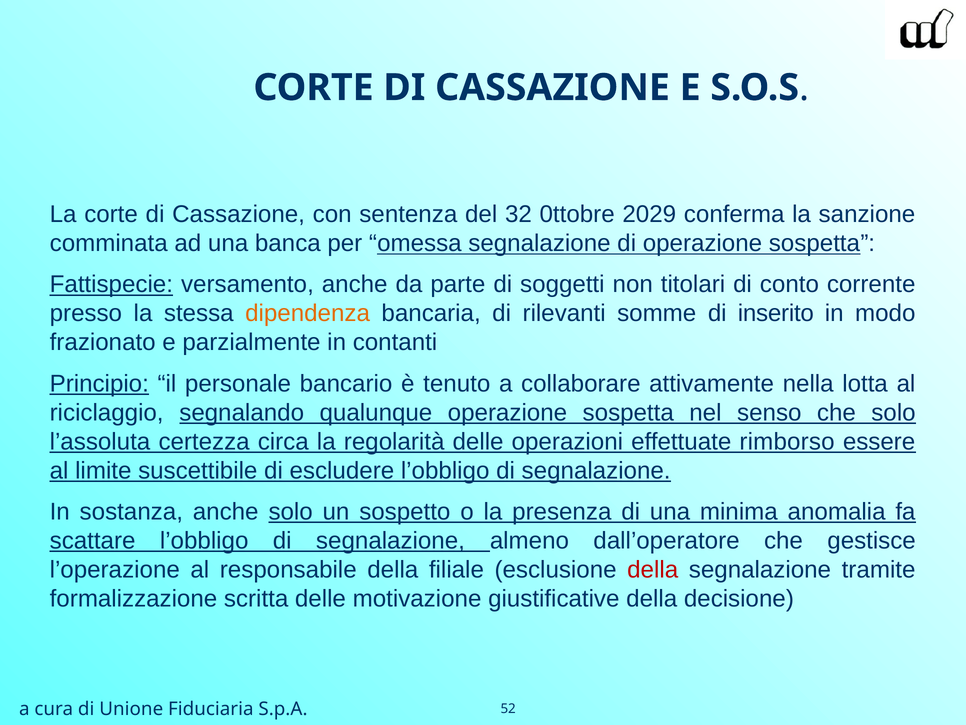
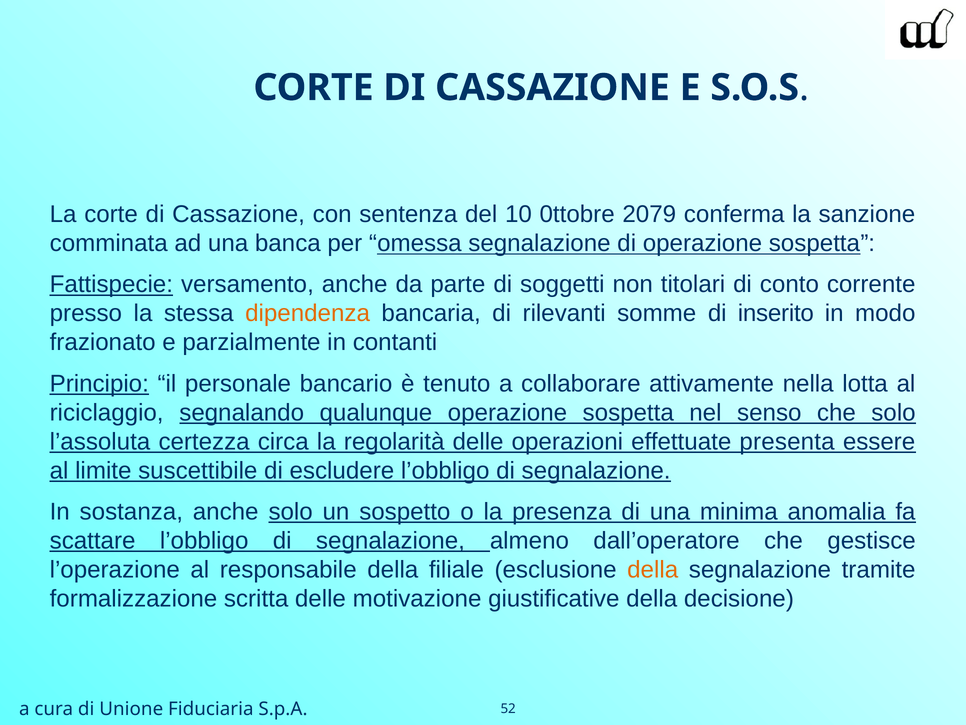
32: 32 -> 10
2029: 2029 -> 2079
rimborso: rimborso -> presenta
della at (653, 569) colour: red -> orange
